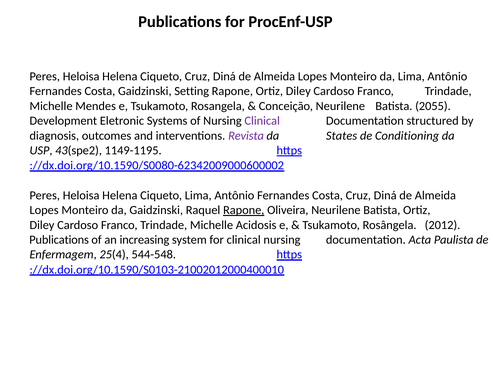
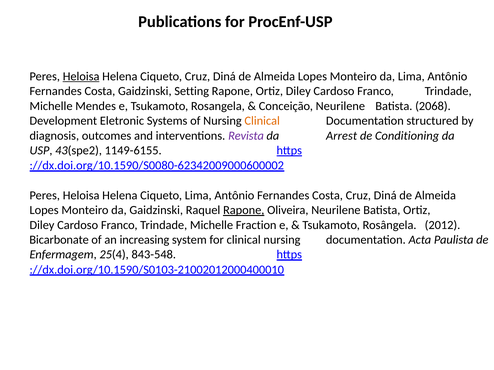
Heloisa at (81, 77) underline: none -> present
2055: 2055 -> 2068
Clinical at (262, 121) colour: purple -> orange
States: States -> Arrest
1149-1195: 1149-1195 -> 1149-6155
Acidosis: Acidosis -> Fraction
Publications at (59, 240): Publications -> Bicarbonate
544-548: 544-548 -> 843-548
